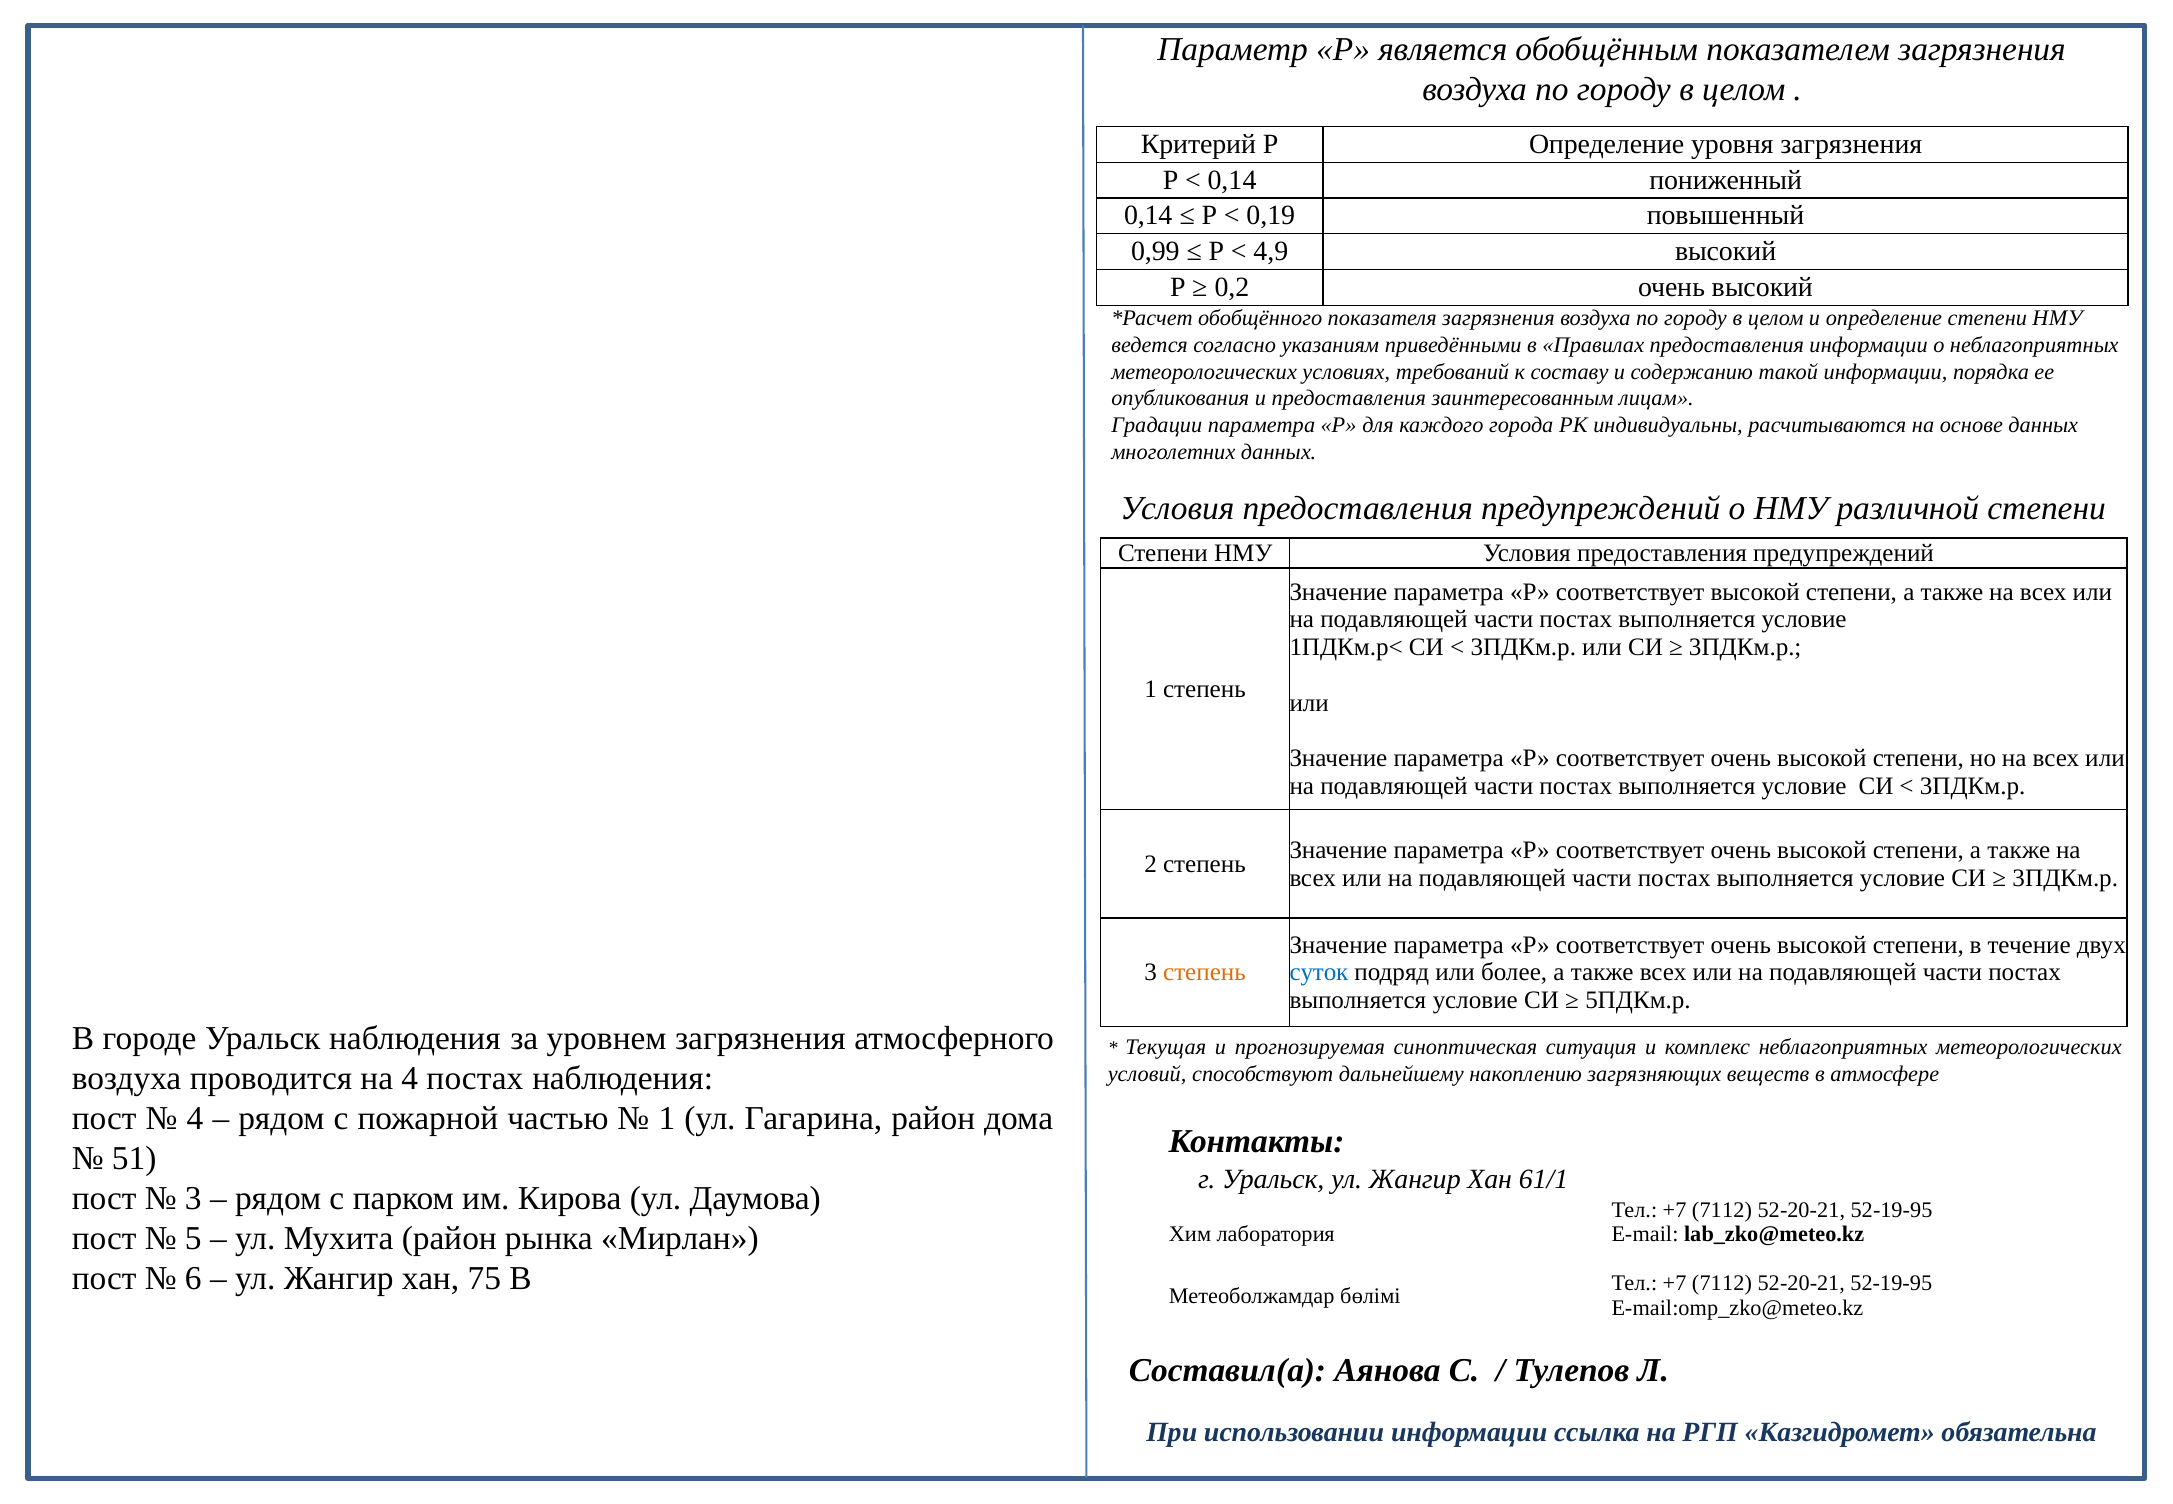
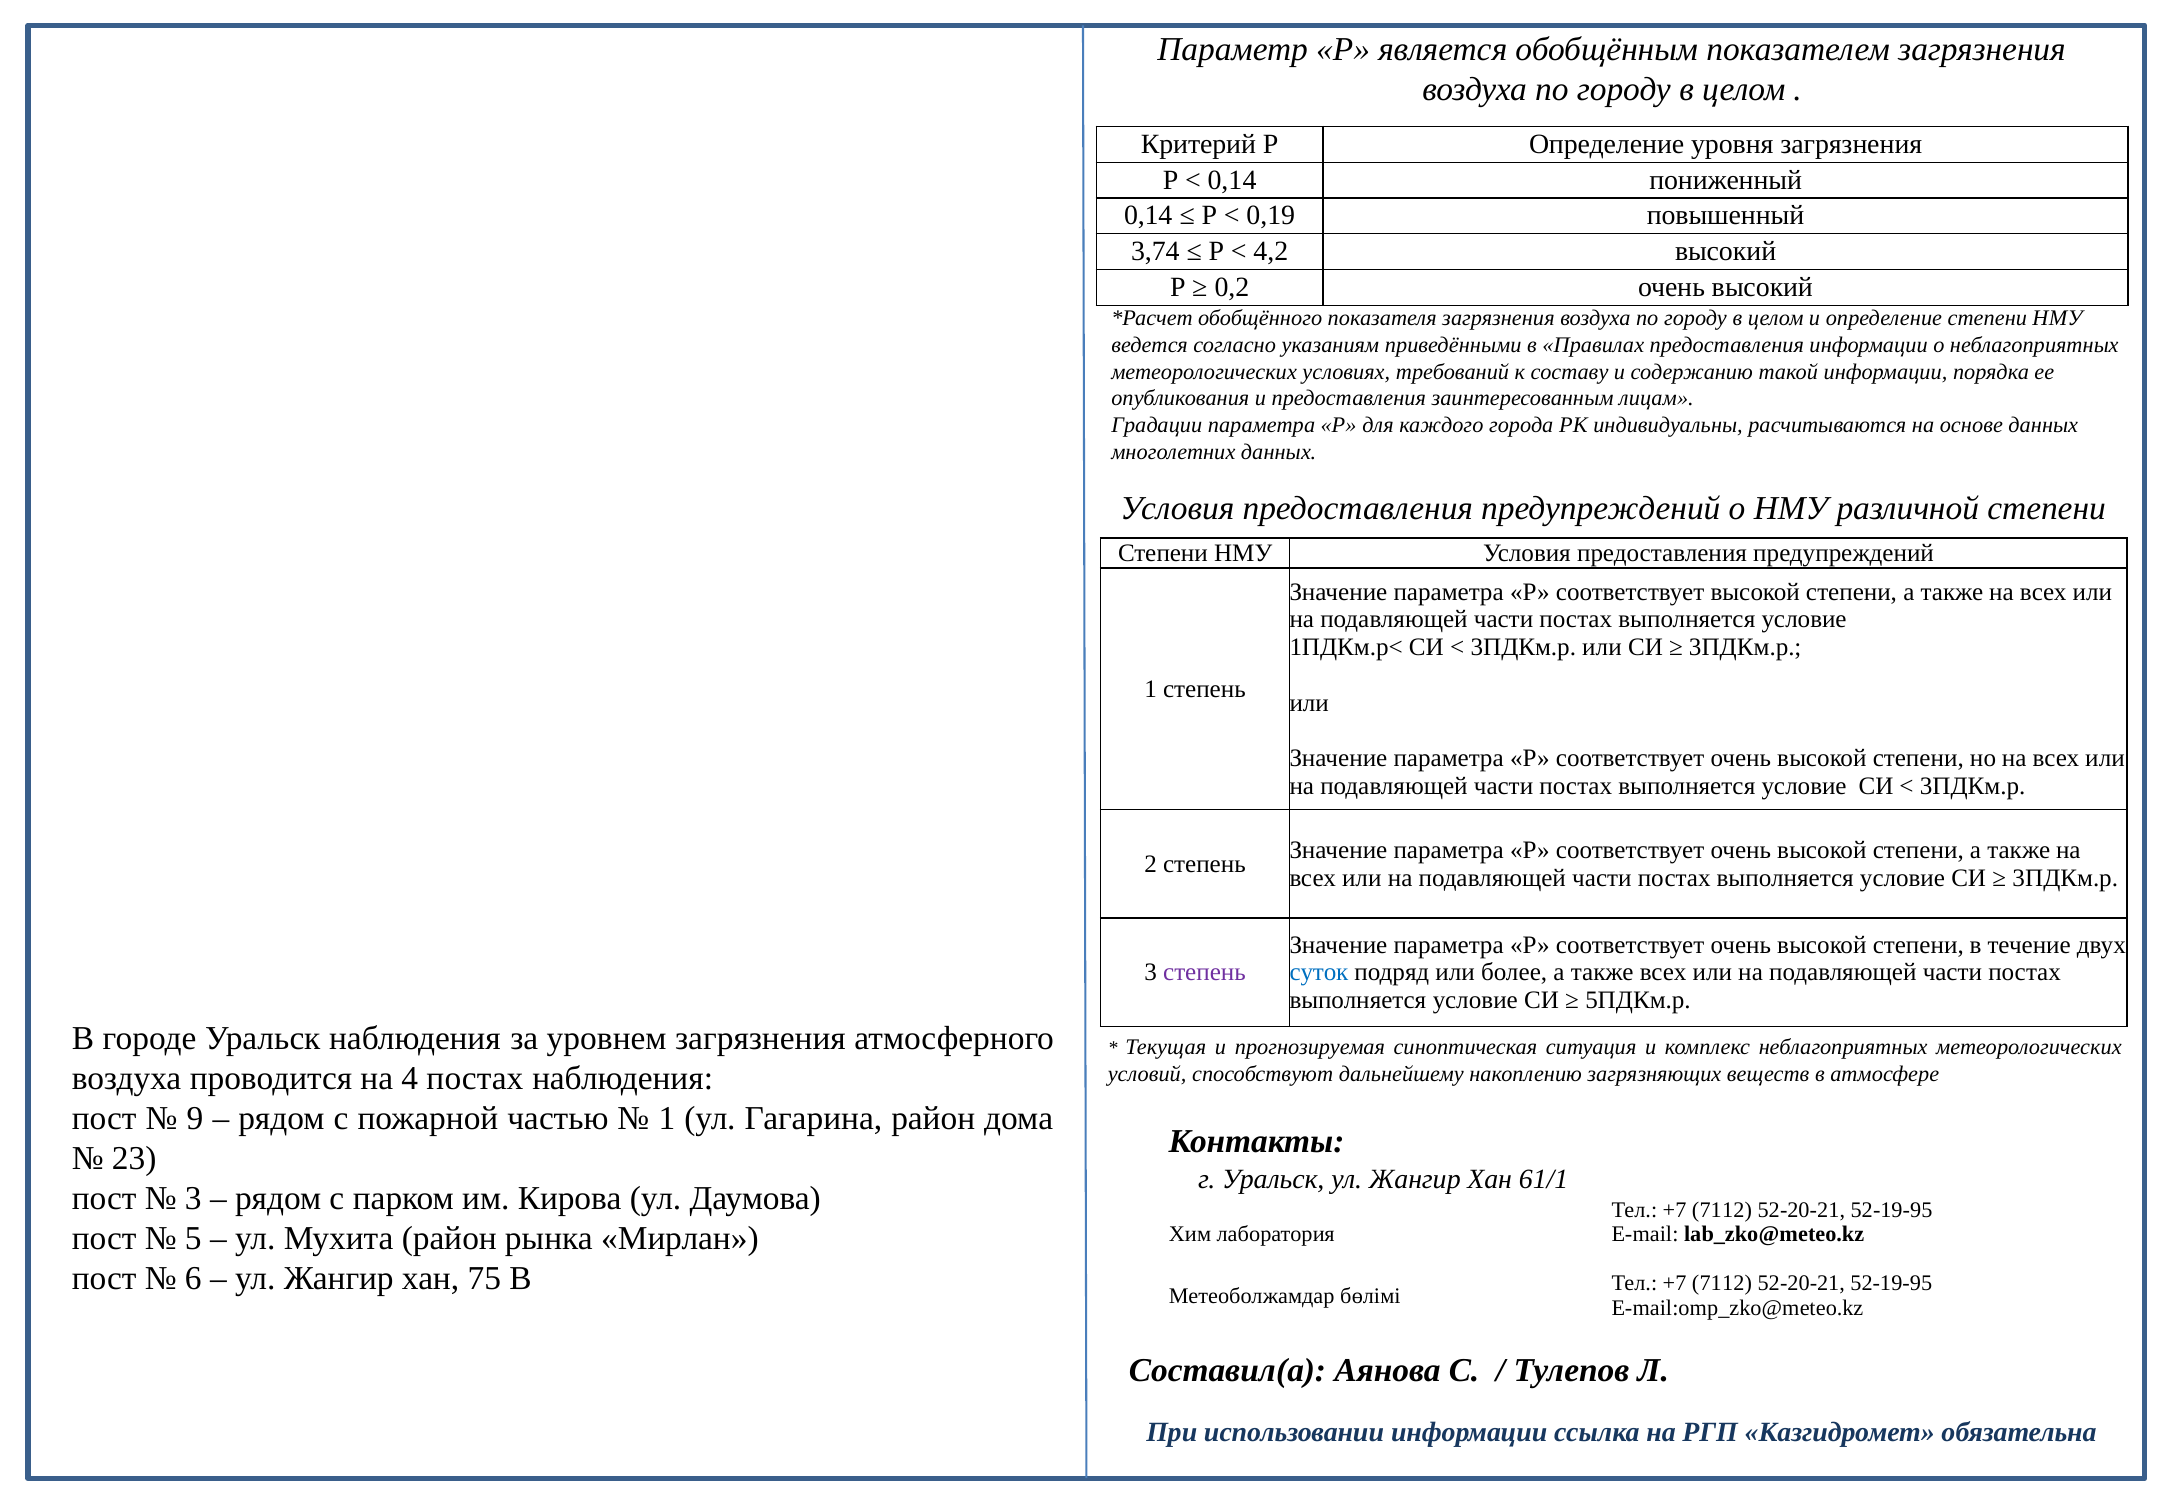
0,99: 0,99 -> 3,74
4,9: 4,9 -> 4,2
степень at (1204, 973) colour: orange -> purple
4 at (195, 1119): 4 -> 9
51: 51 -> 23
